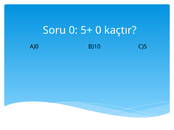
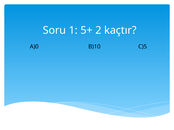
Soru 0: 0 -> 1
5+ 0: 0 -> 2
